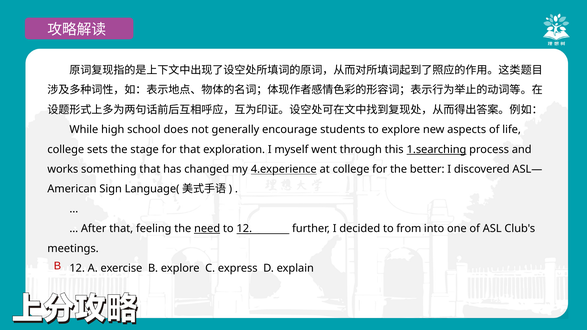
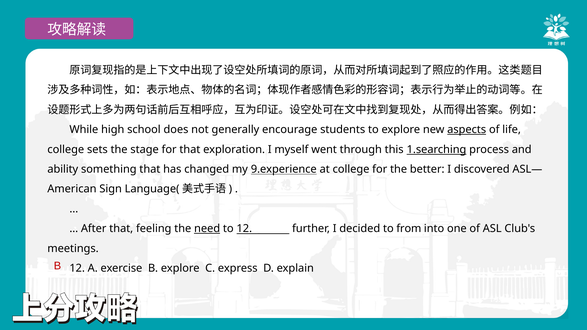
aspects underline: none -> present
works: works -> ability
4.experience: 4.experience -> 9.experience
